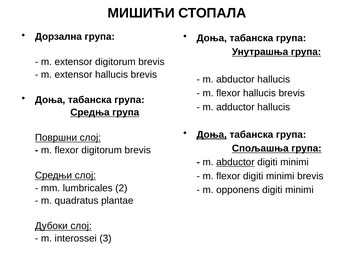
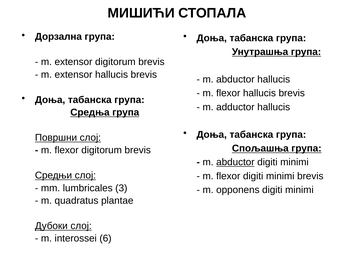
Доња at (212, 134) underline: present -> none
2: 2 -> 3
3: 3 -> 6
